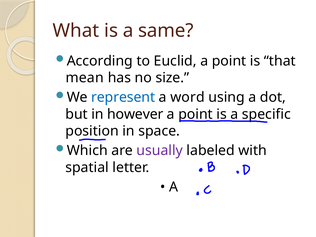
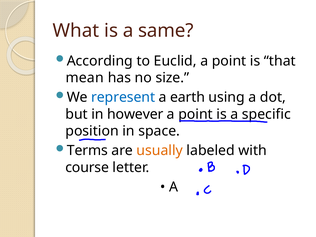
word: word -> earth
Which: Which -> Terms
usually colour: purple -> orange
spatial: spatial -> course
